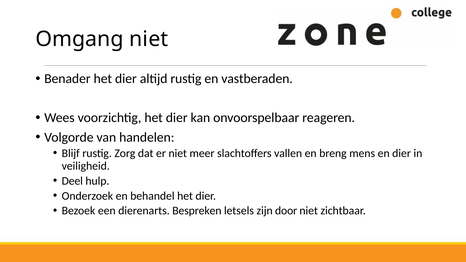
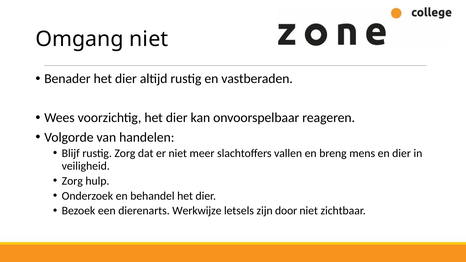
Deel at (72, 181): Deel -> Zorg
Bespreken: Bespreken -> Werkwijze
